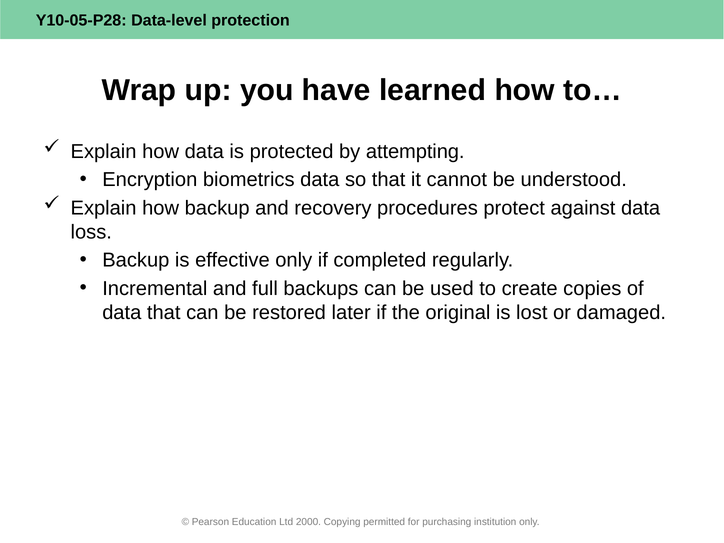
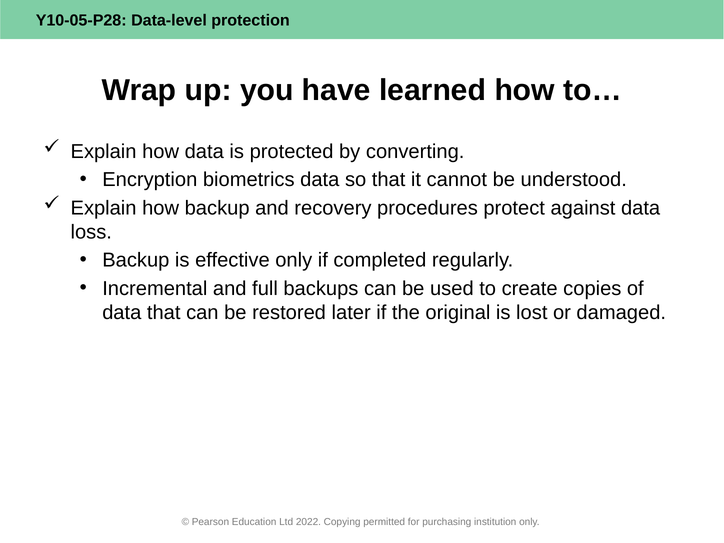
attempting: attempting -> converting
2000: 2000 -> 2022
